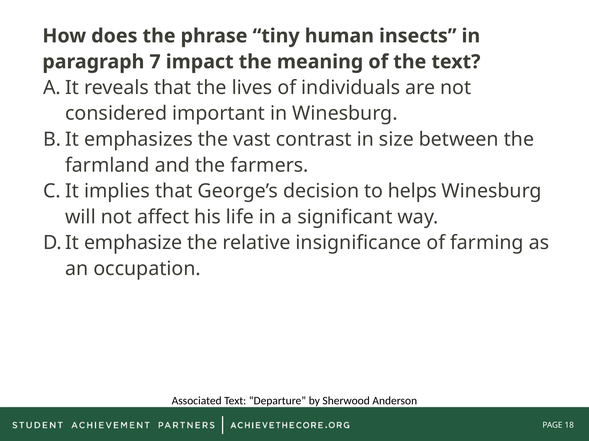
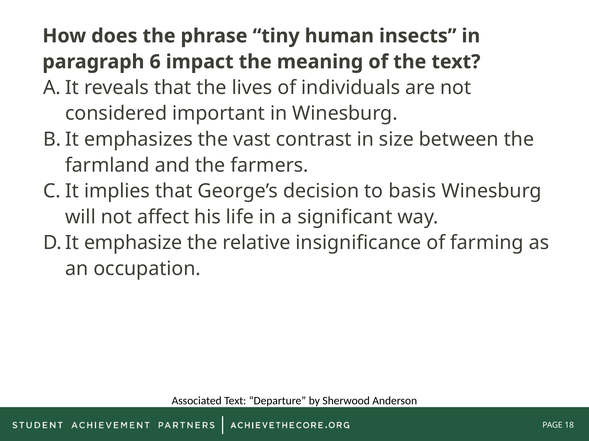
7: 7 -> 6
helps: helps -> basis
